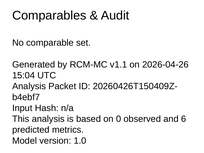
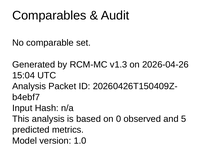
v1.1: v1.1 -> v1.3
6: 6 -> 5
